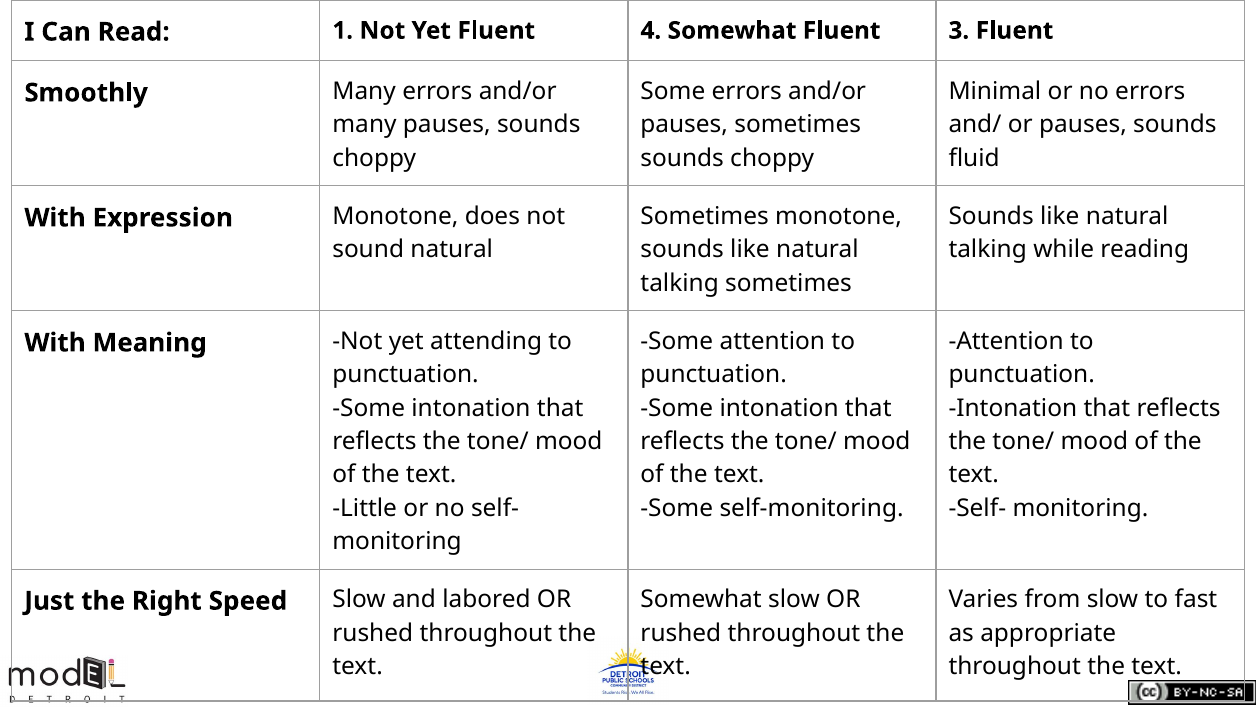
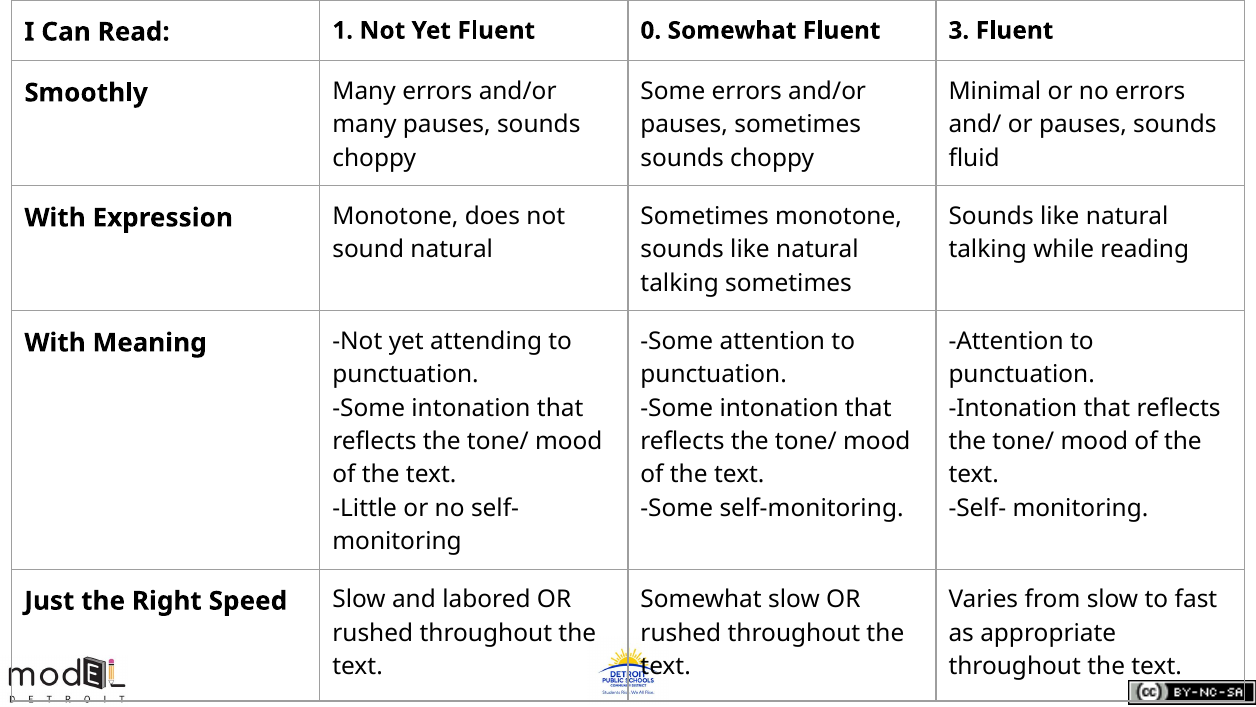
4: 4 -> 0
